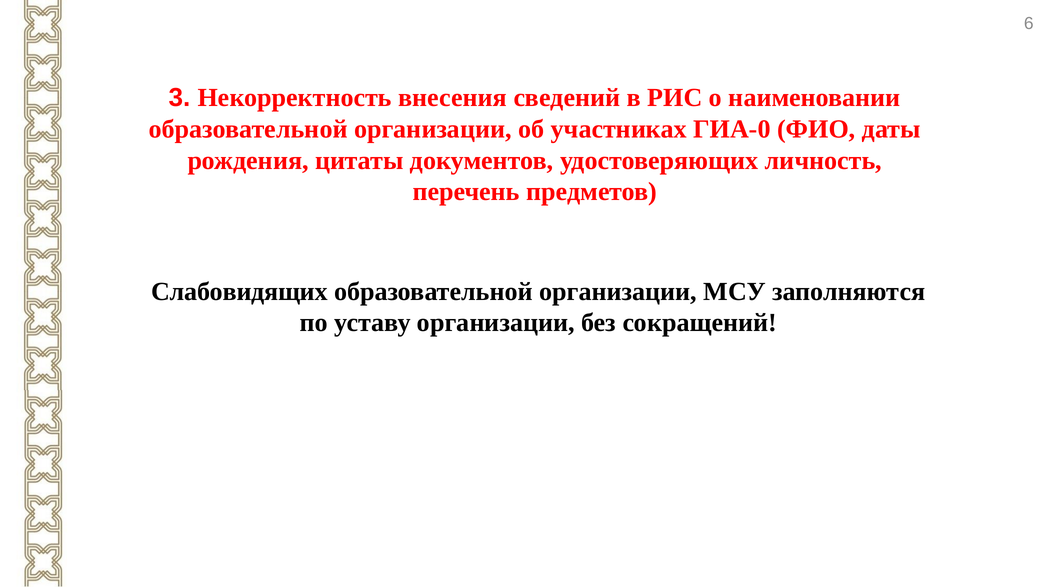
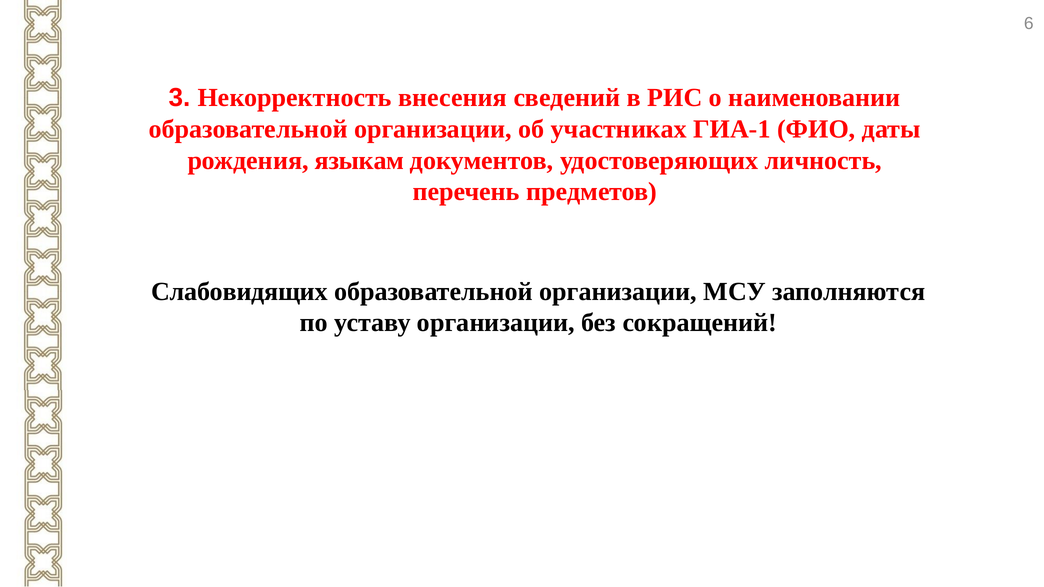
ГИА-0: ГИА-0 -> ГИА-1
цитаты: цитаты -> языкам
